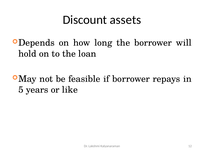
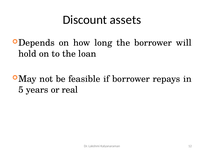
like: like -> real
